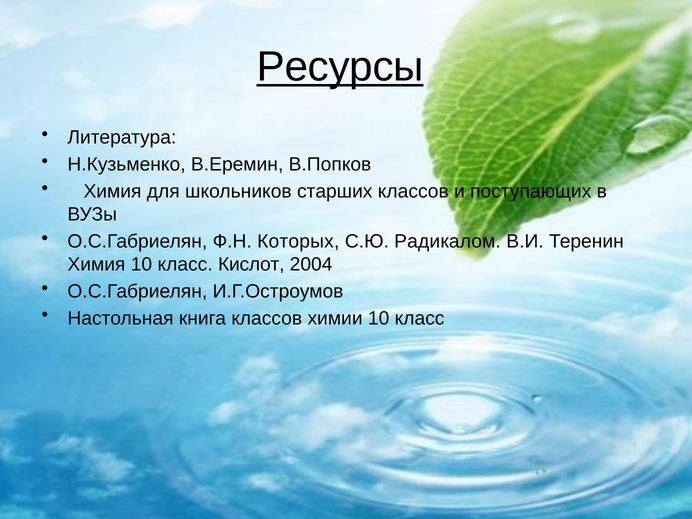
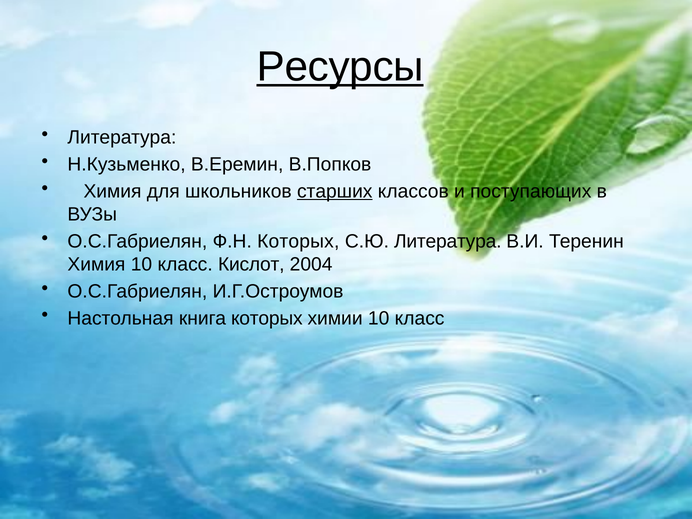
старших underline: none -> present
С.Ю Радикалом: Радикалом -> Литература
книга классов: классов -> которых
